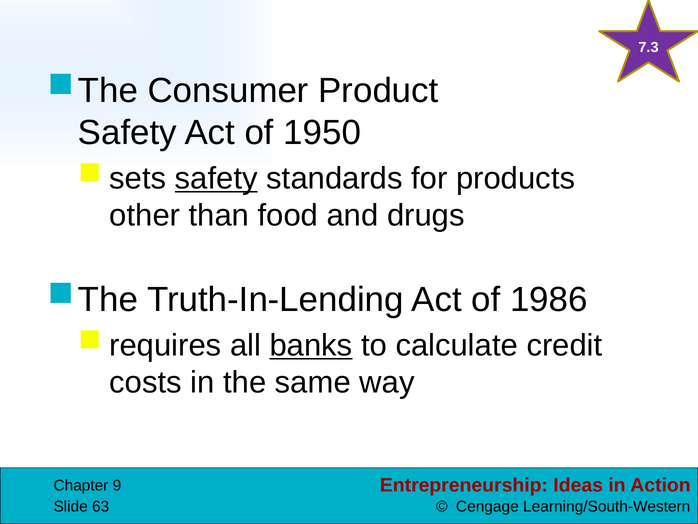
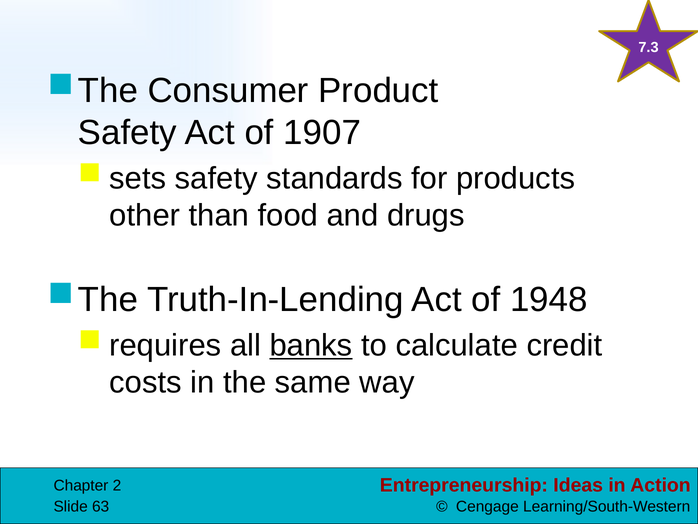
1950: 1950 -> 1907
safety at (216, 178) underline: present -> none
1986: 1986 -> 1948
9: 9 -> 2
